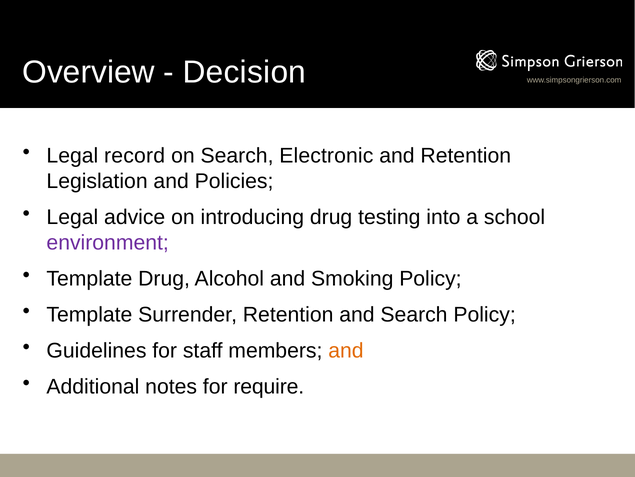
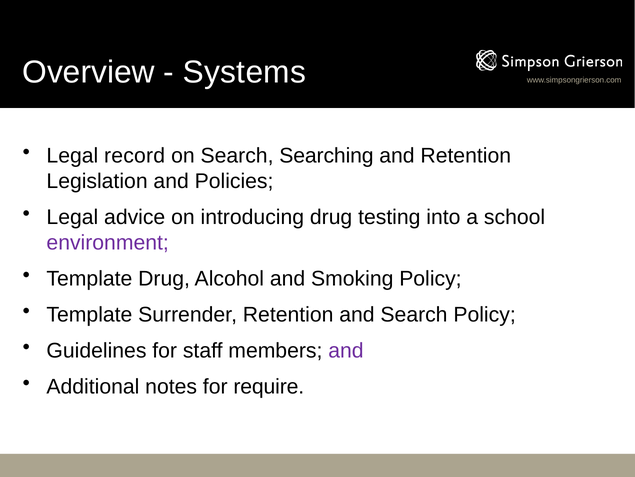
Decision: Decision -> Systems
Electronic: Electronic -> Searching
and at (346, 350) colour: orange -> purple
